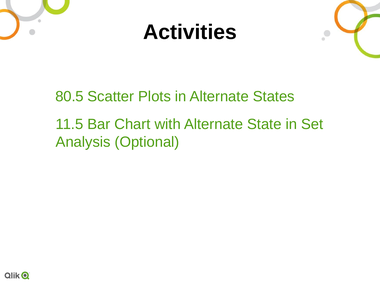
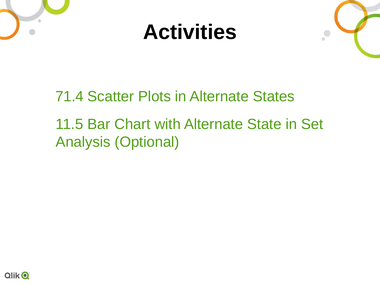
80.5: 80.5 -> 71.4
